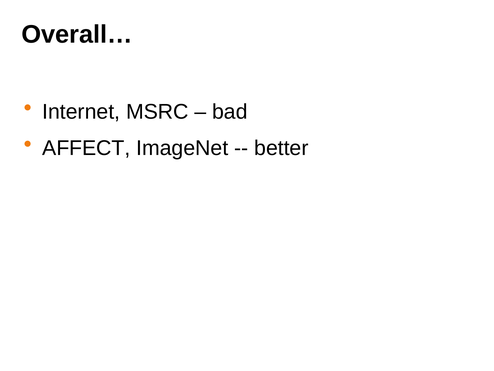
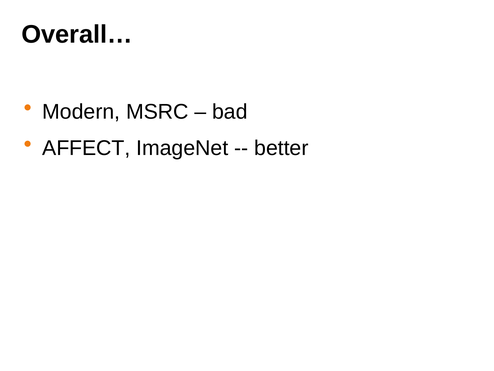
Internet: Internet -> Modern
